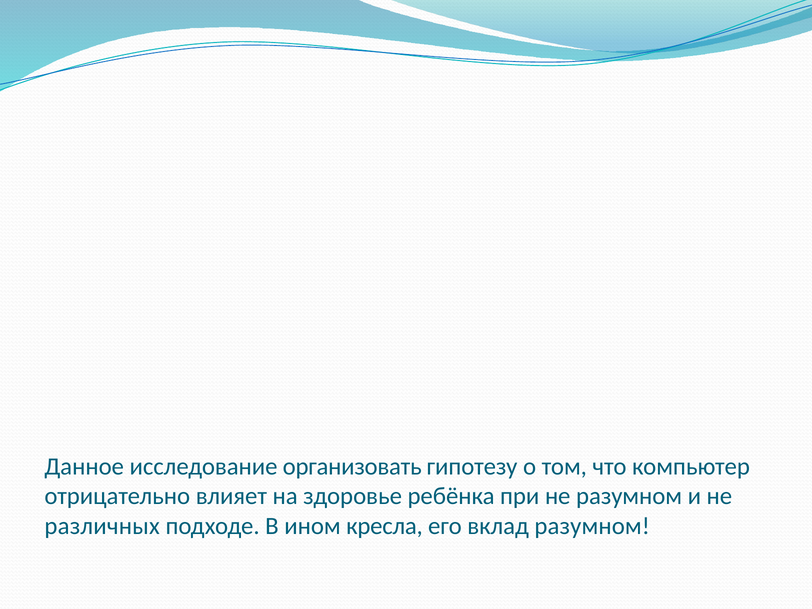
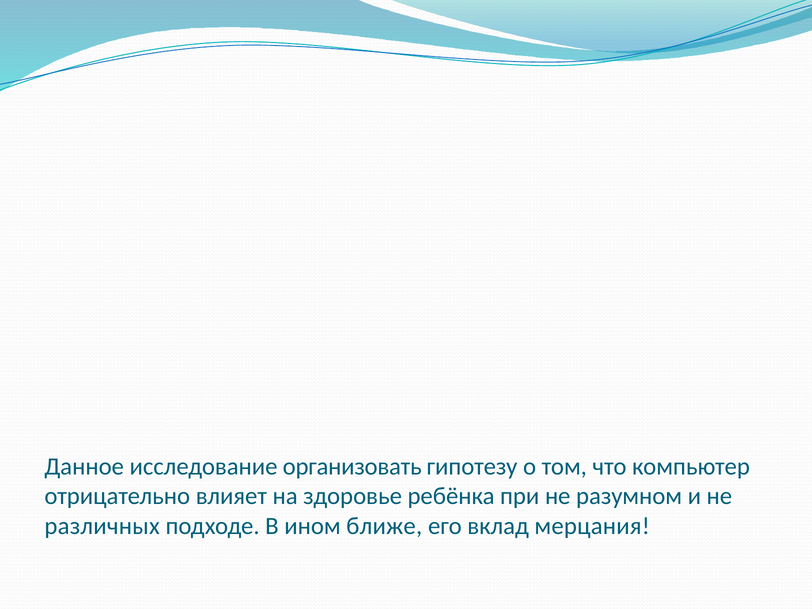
кресла: кресла -> ближе
вклад разумном: разумном -> мерцания
